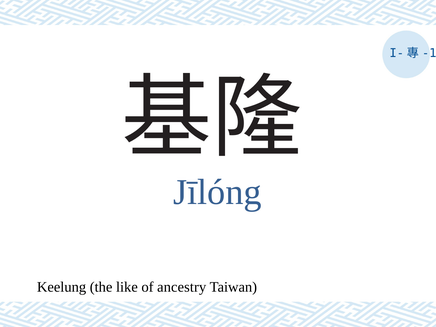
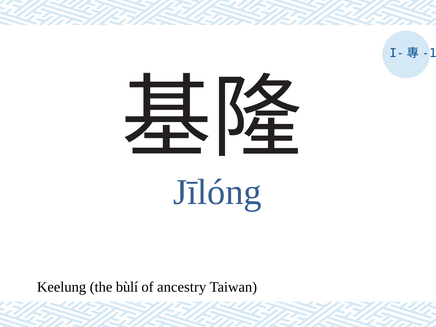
like: like -> bùlí
